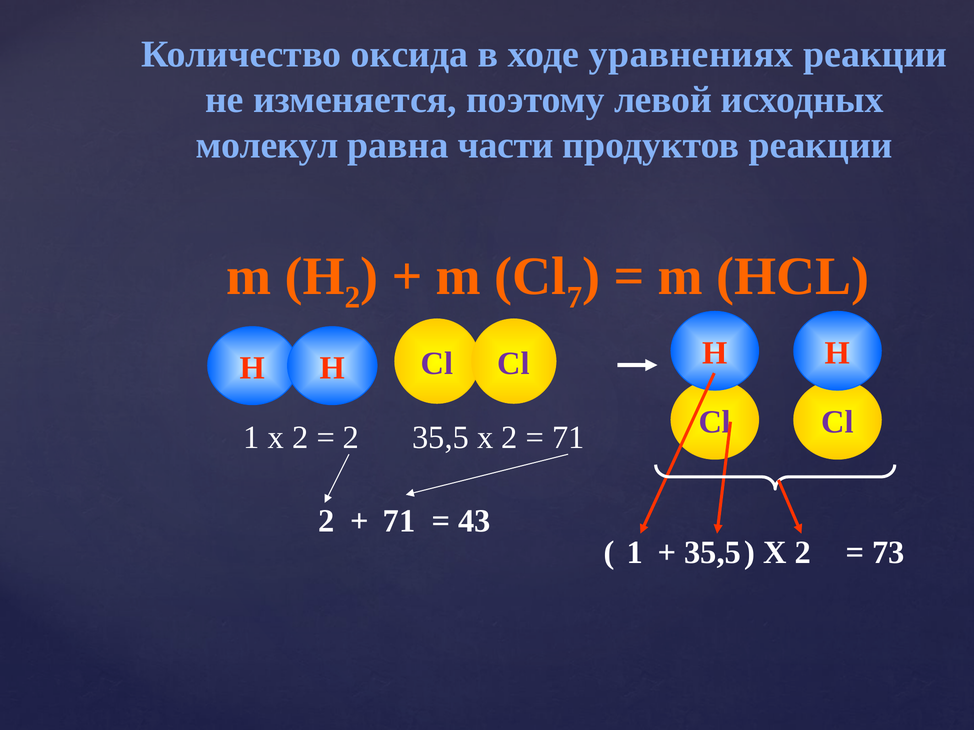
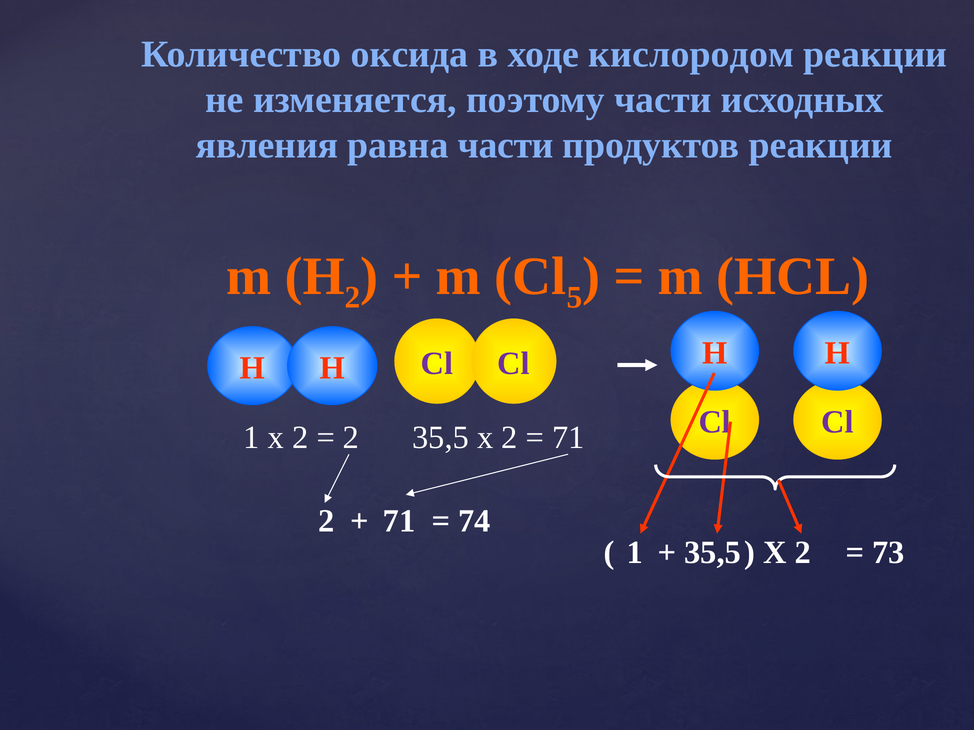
уравнениях: уравнениях -> кислородом
поэтому левой: левой -> части
молекул: молекул -> явления
7: 7 -> 5
43: 43 -> 74
